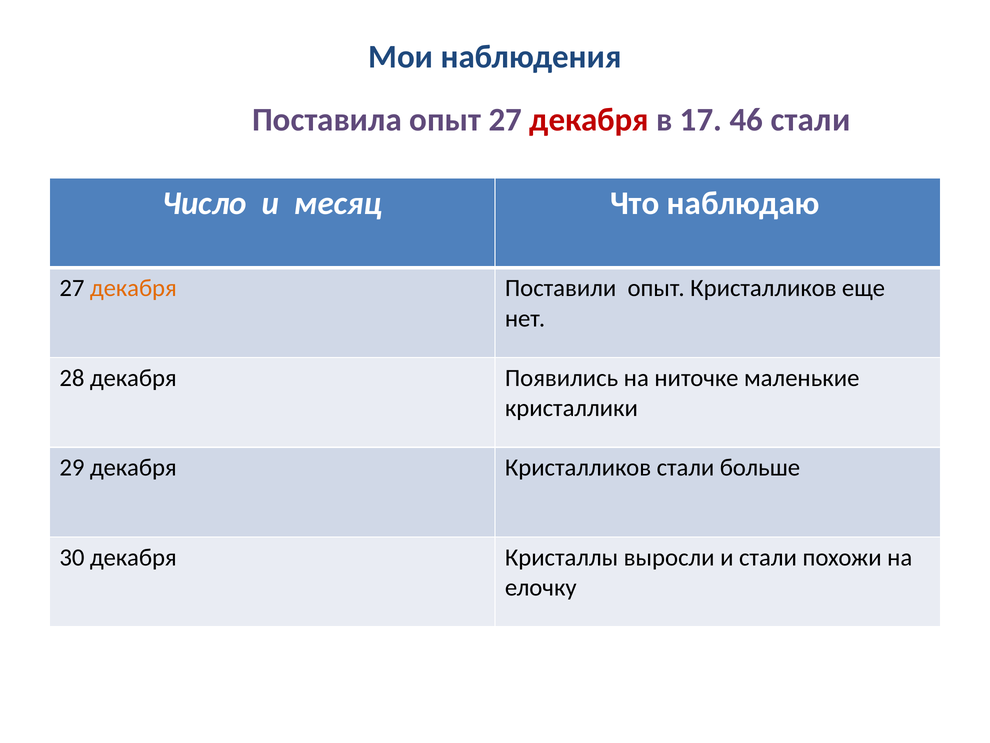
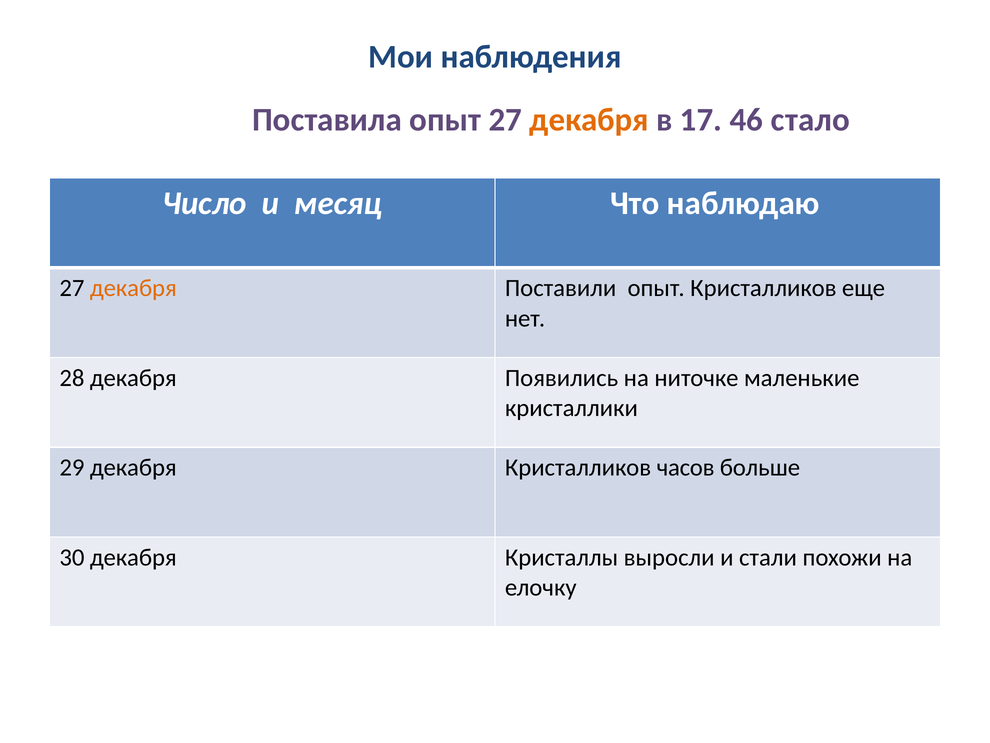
декабря at (589, 120) colour: red -> orange
46 стали: стали -> стало
Кристалликов стали: стали -> часов
